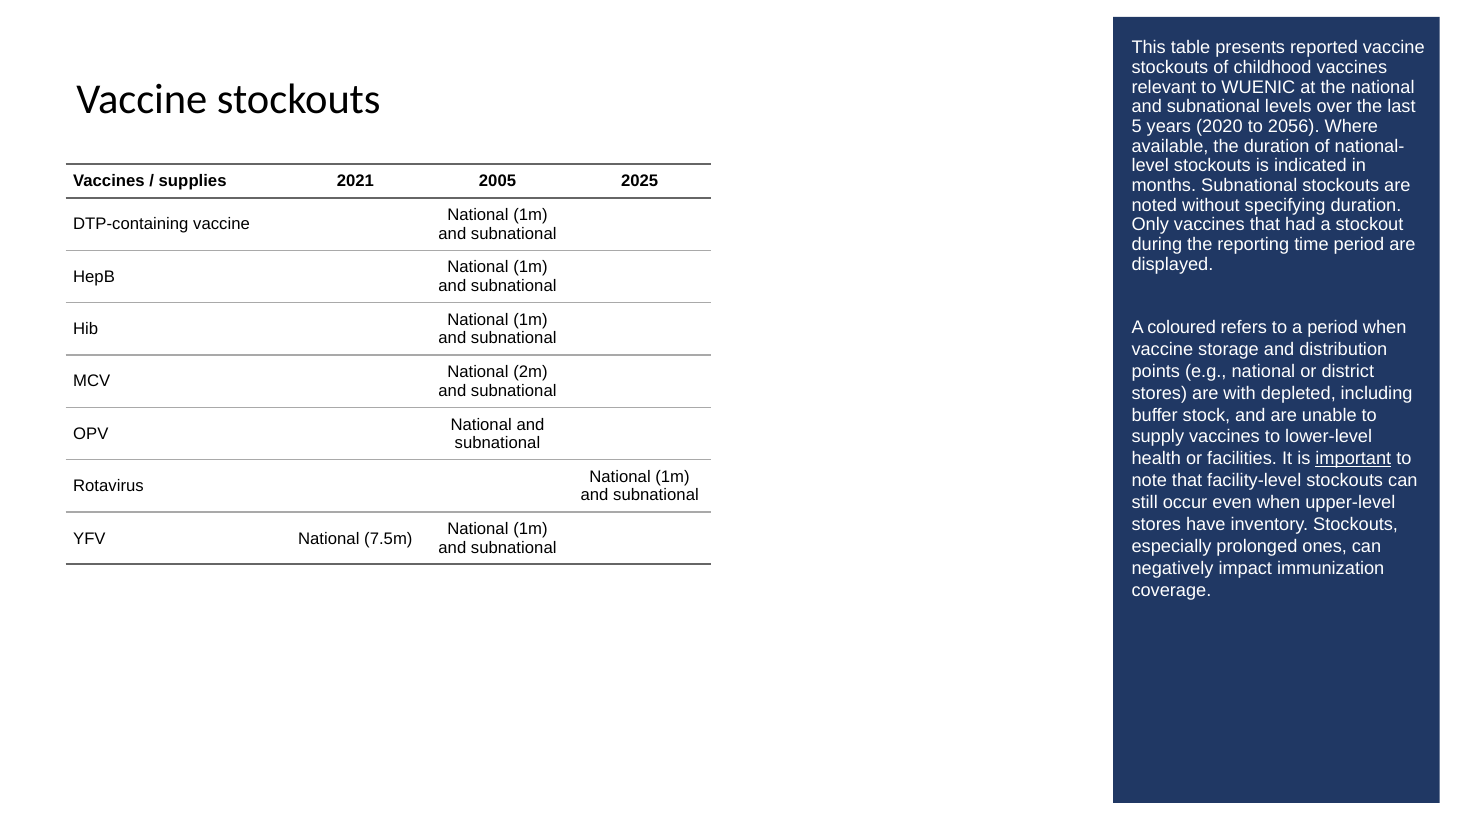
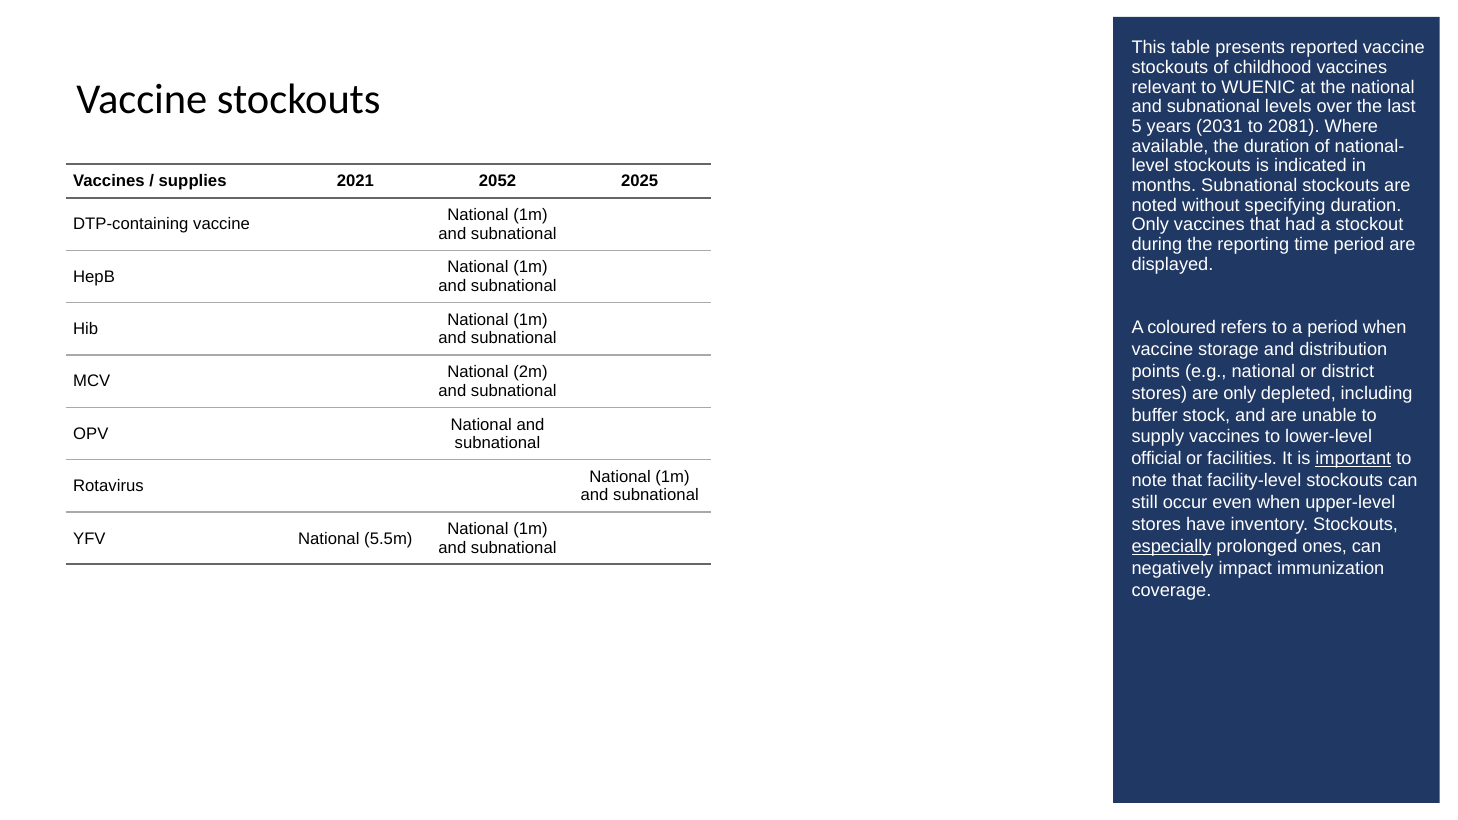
2020: 2020 -> 2031
2056: 2056 -> 2081
2005: 2005 -> 2052
are with: with -> only
health: health -> official
7.5m: 7.5m -> 5.5m
especially underline: none -> present
